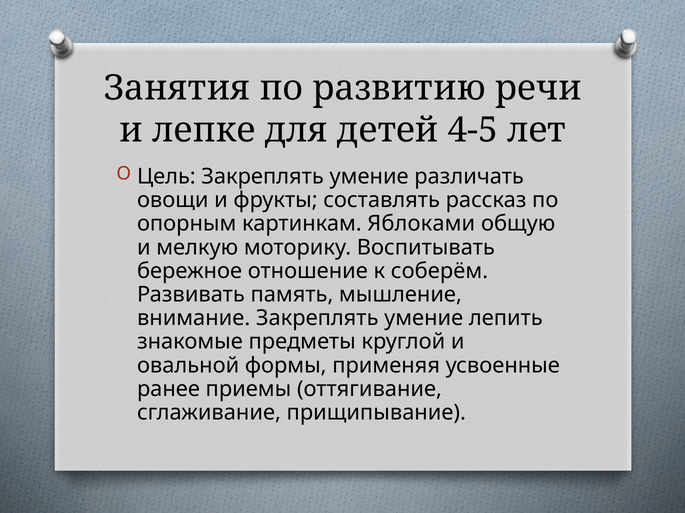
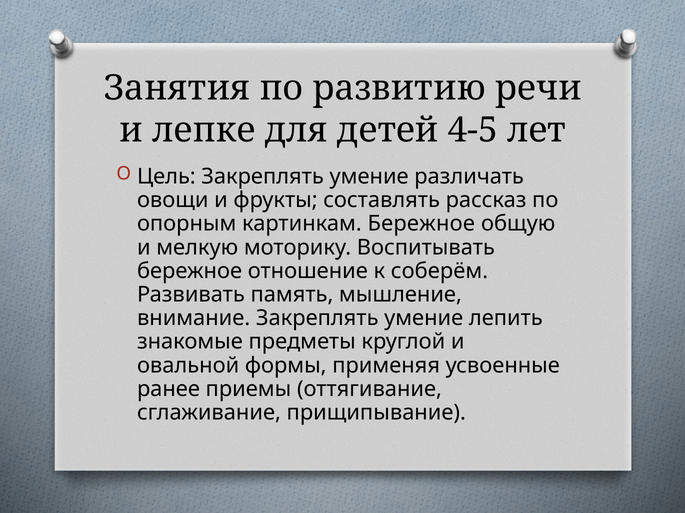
картинкам Яблоками: Яблоками -> Бережное
